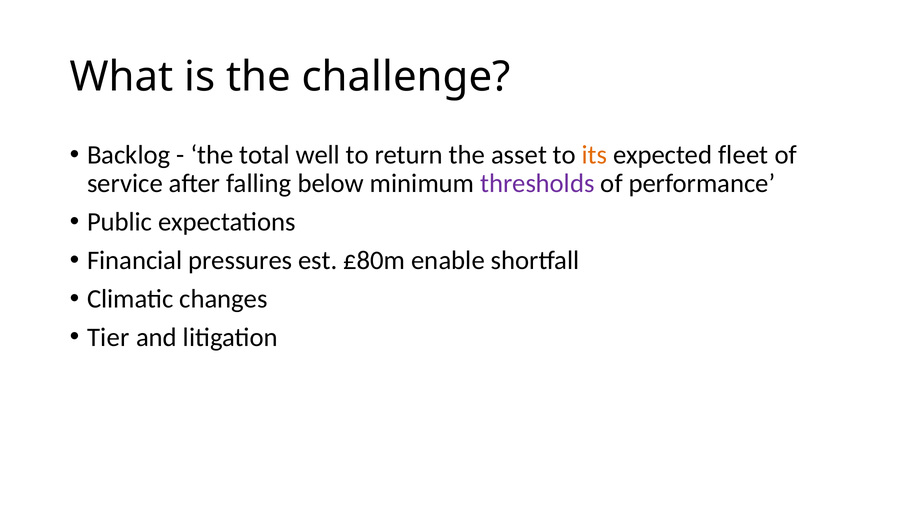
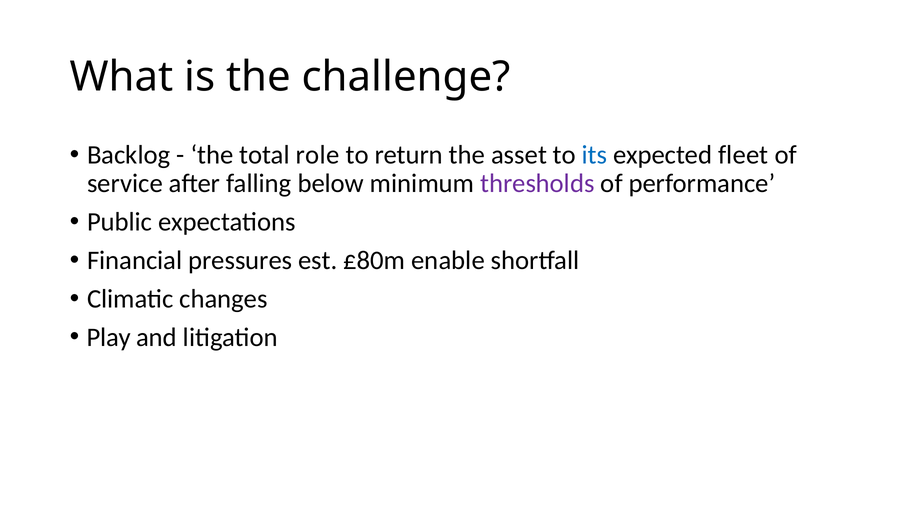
well: well -> role
its colour: orange -> blue
Tier: Tier -> Play
